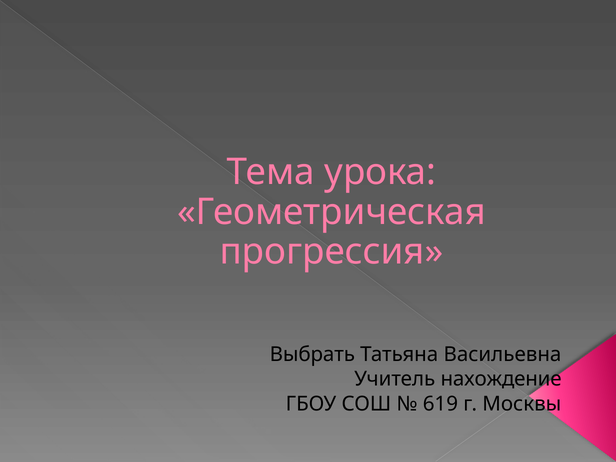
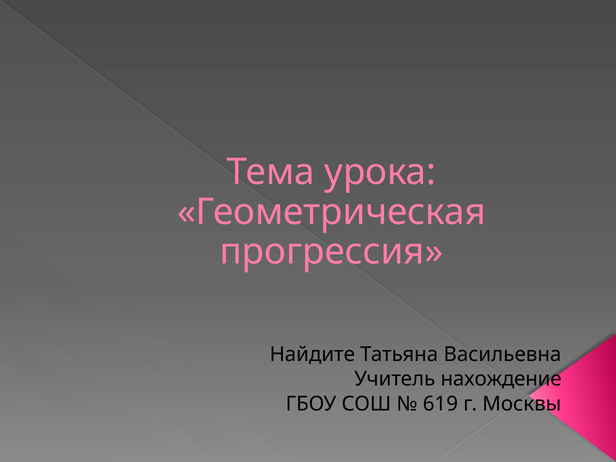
Выбрать: Выбрать -> Найдите
